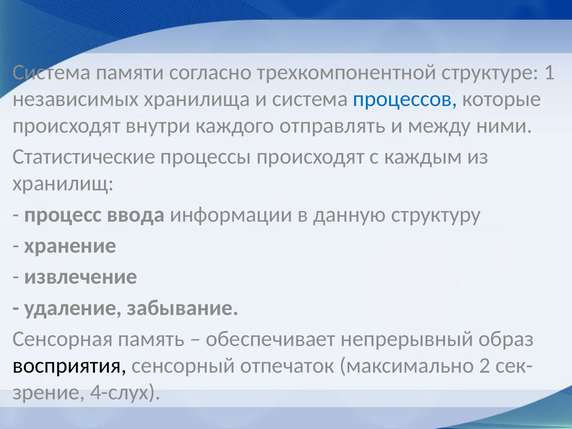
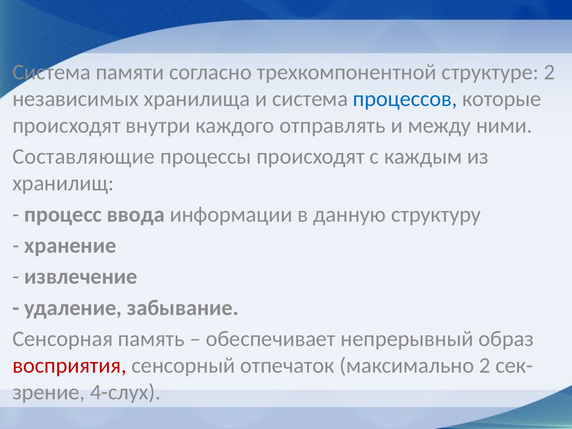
структуре 1: 1 -> 2
Статистические: Статистические -> Составляющие
восприятия colour: black -> red
